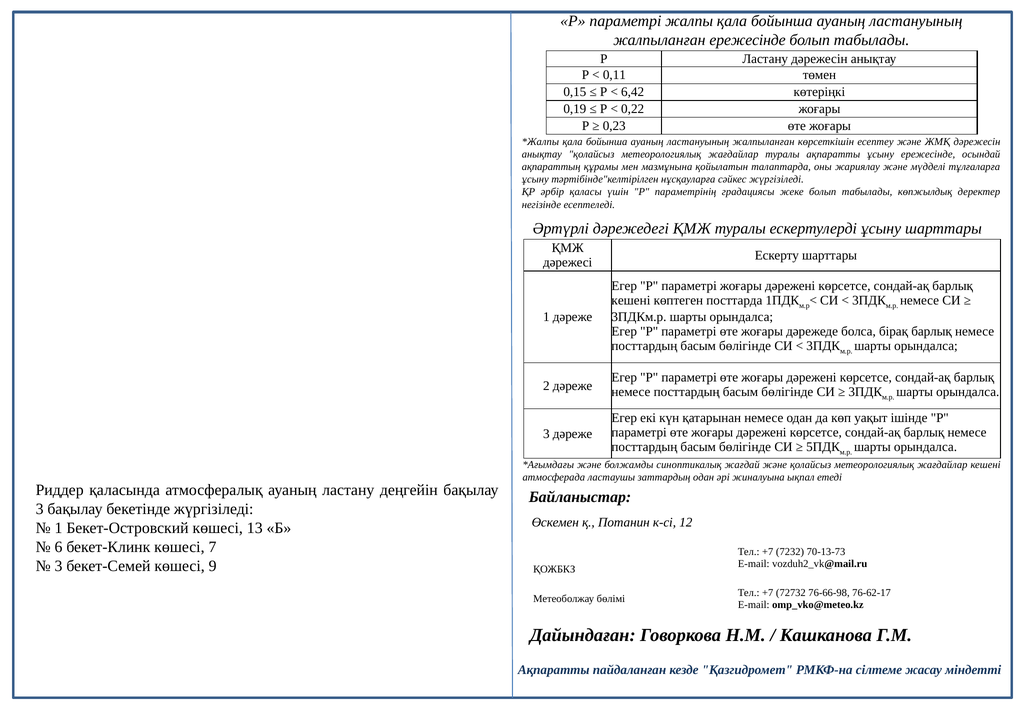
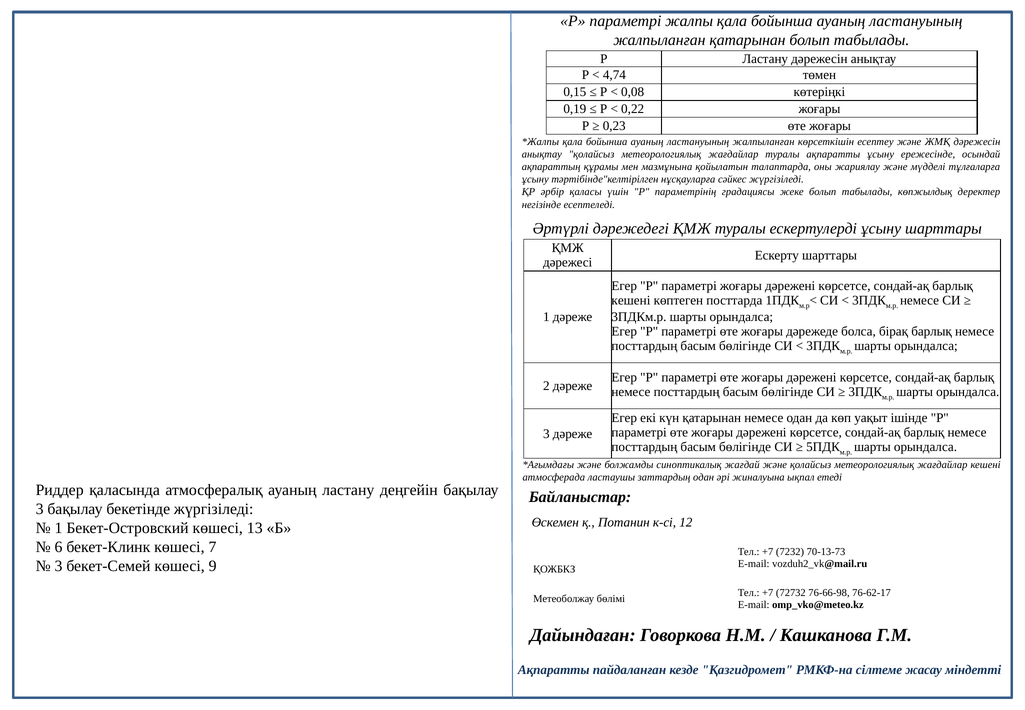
жалпыланған ережесінде: ережесінде -> қатарынан
0,11: 0,11 -> 4,74
6,42: 6,42 -> 0,08
